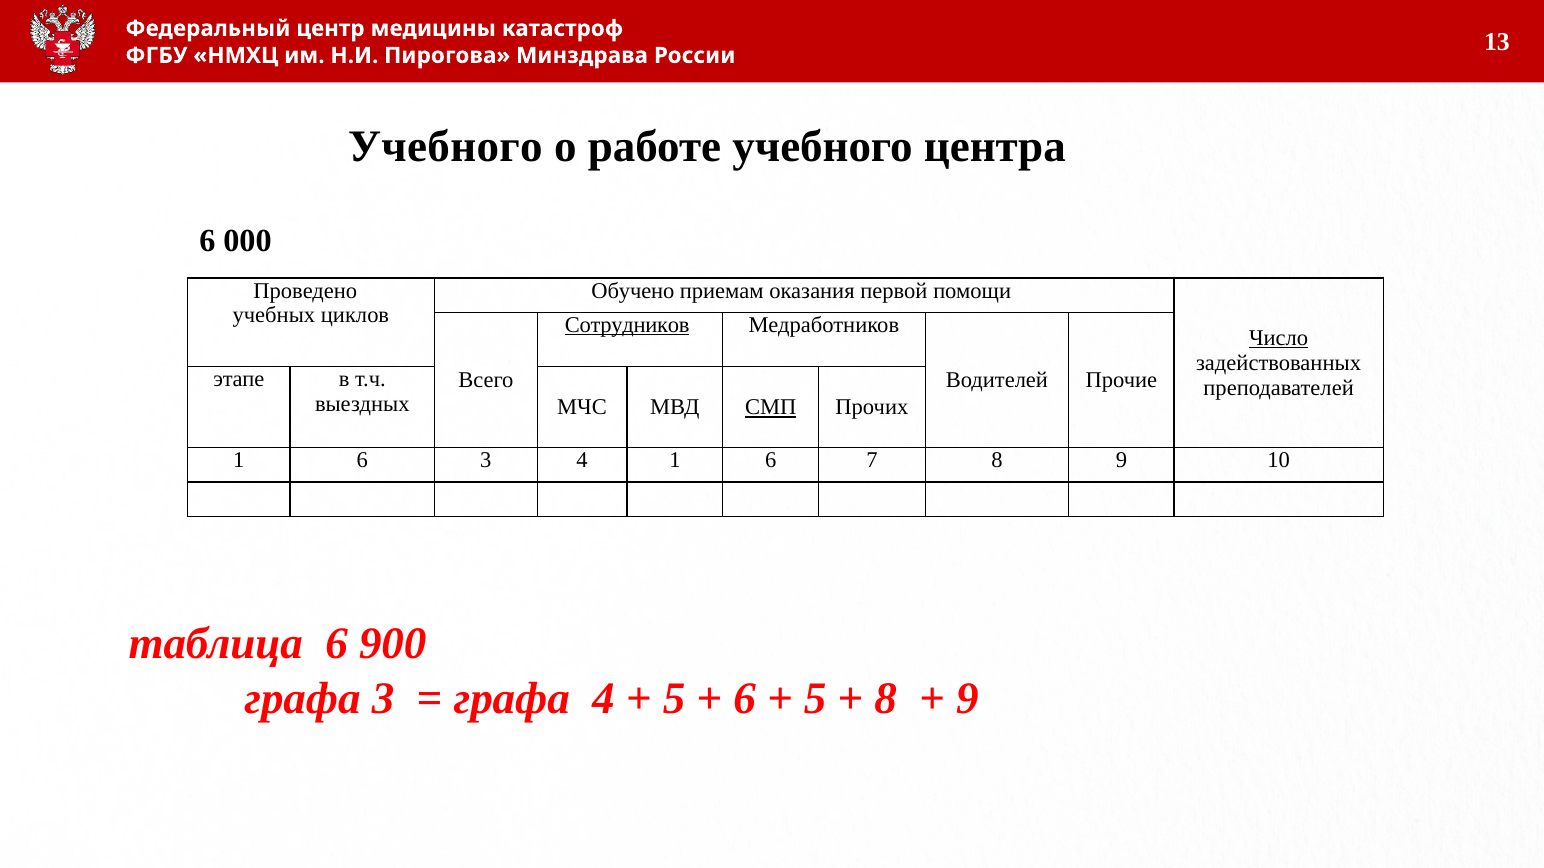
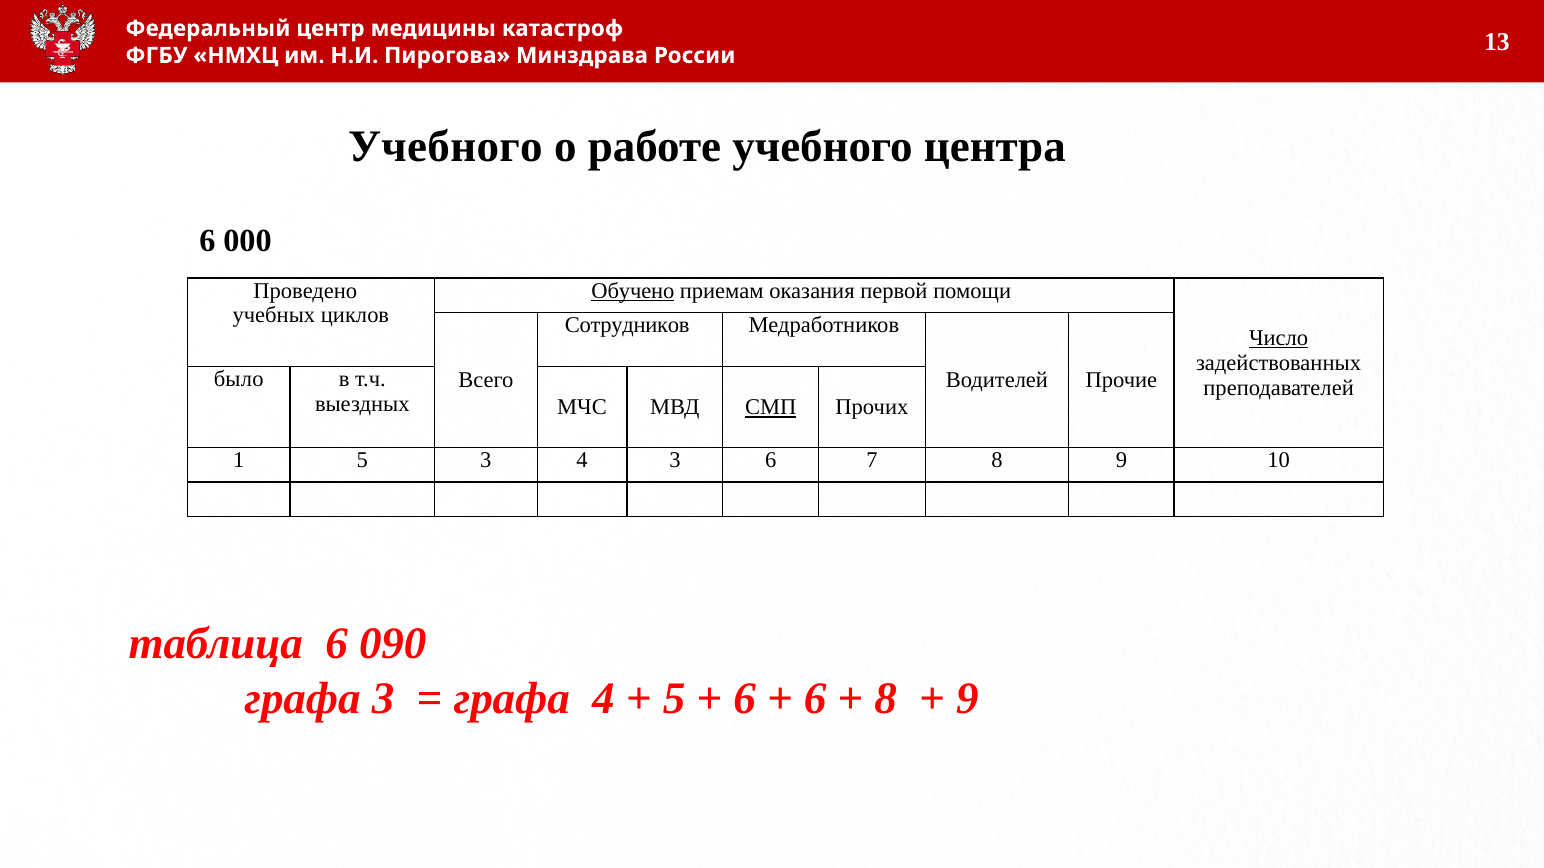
Обучено underline: none -> present
Сотрудников underline: present -> none
этапе: этапе -> было
6 at (362, 461): 6 -> 5
4 1: 1 -> 3
900: 900 -> 090
5 at (815, 699): 5 -> 6
